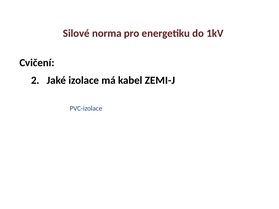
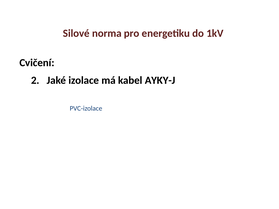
ZEMI-J: ZEMI-J -> AYKY-J
